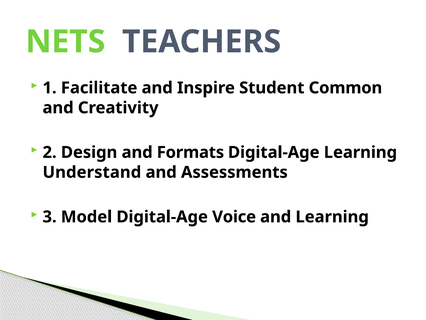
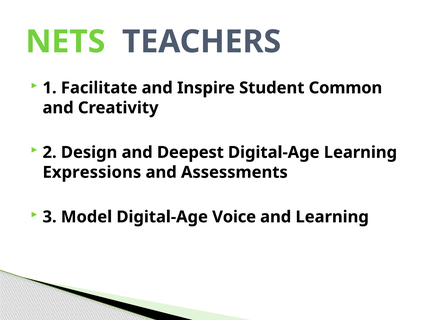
Formats: Formats -> Deepest
Understand: Understand -> Expressions
